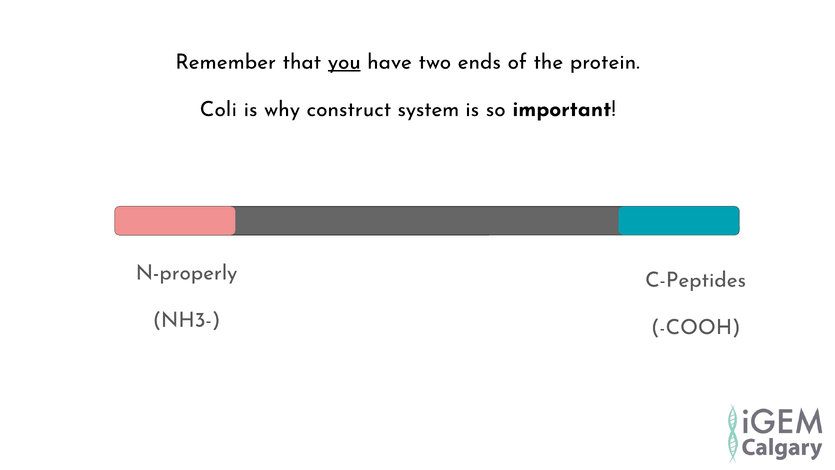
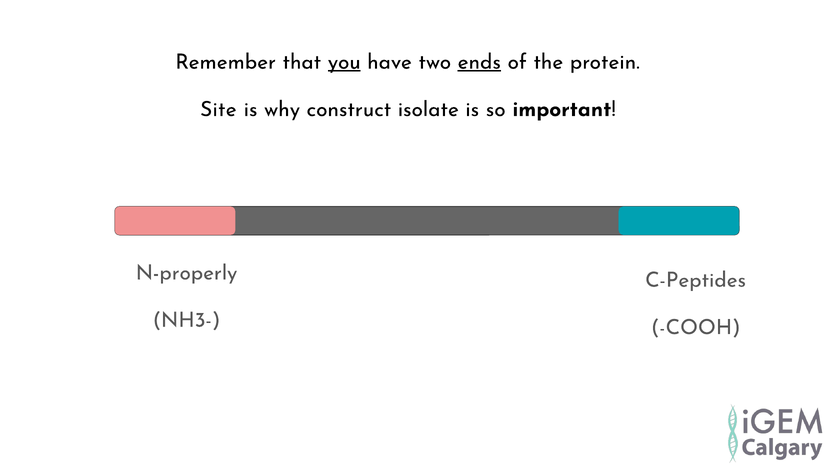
ends underline: none -> present
Coli: Coli -> Site
system: system -> isolate
